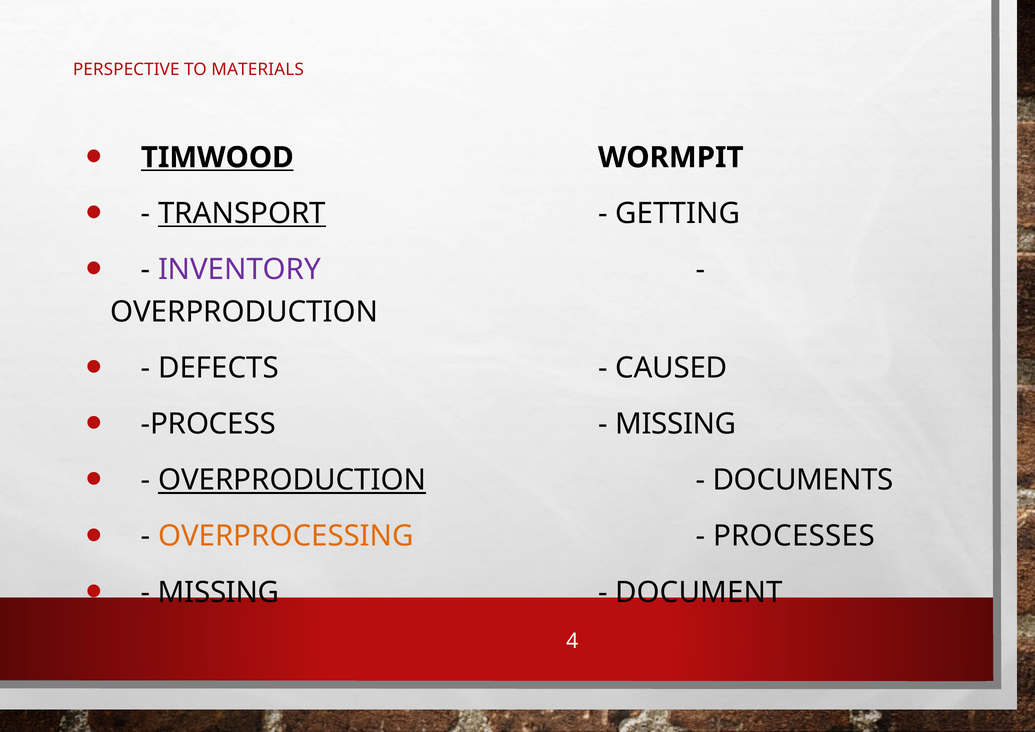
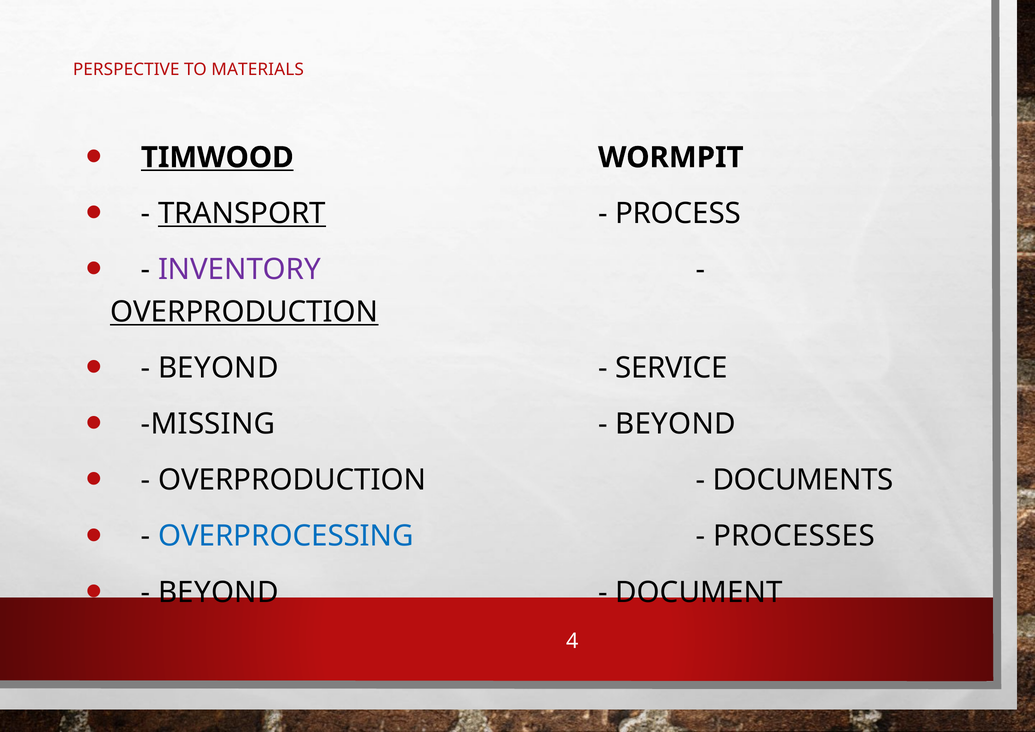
GETTING: GETTING -> PROCESS
OVERPRODUCTION at (244, 312) underline: none -> present
DEFECTS at (218, 368): DEFECTS -> BEYOND
CAUSED: CAUSED -> SERVICE
PROCESS: PROCESS -> MISSING
MISSING at (676, 424): MISSING -> BEYOND
OVERPRODUCTION at (292, 480) underline: present -> none
OVERPROCESSING colour: orange -> blue
MISSING at (219, 592): MISSING -> BEYOND
